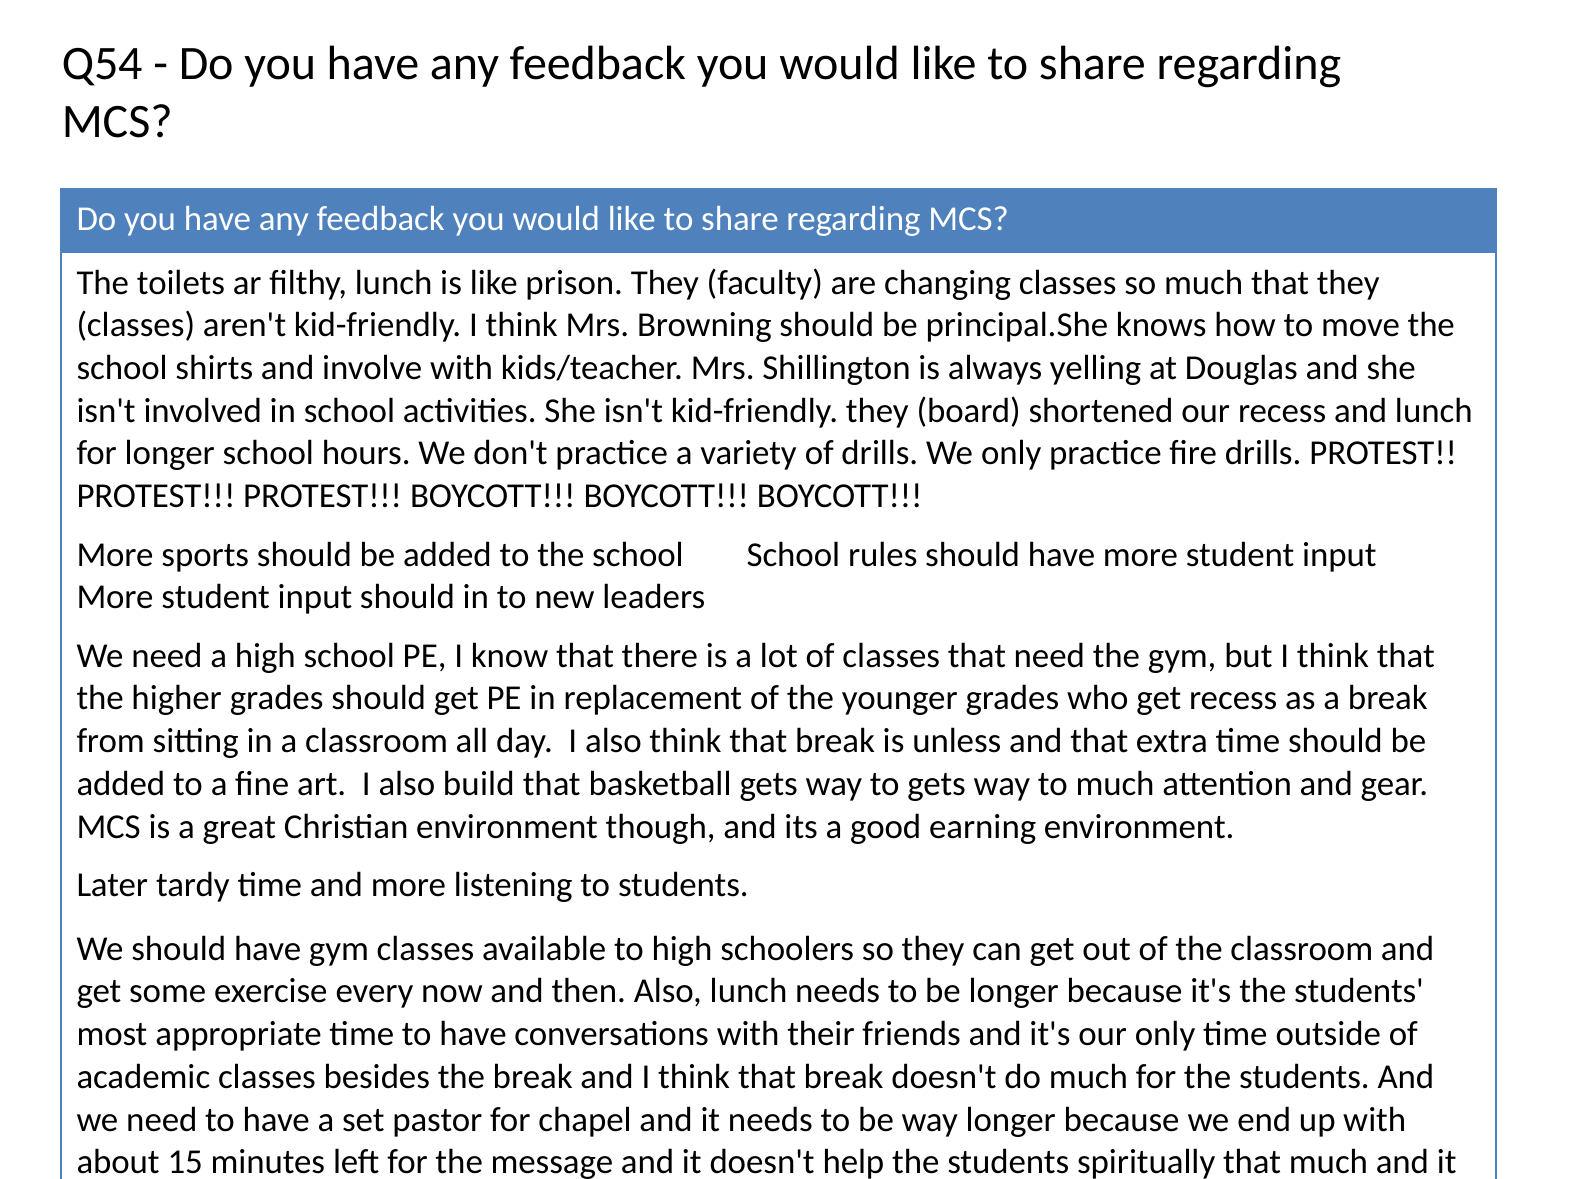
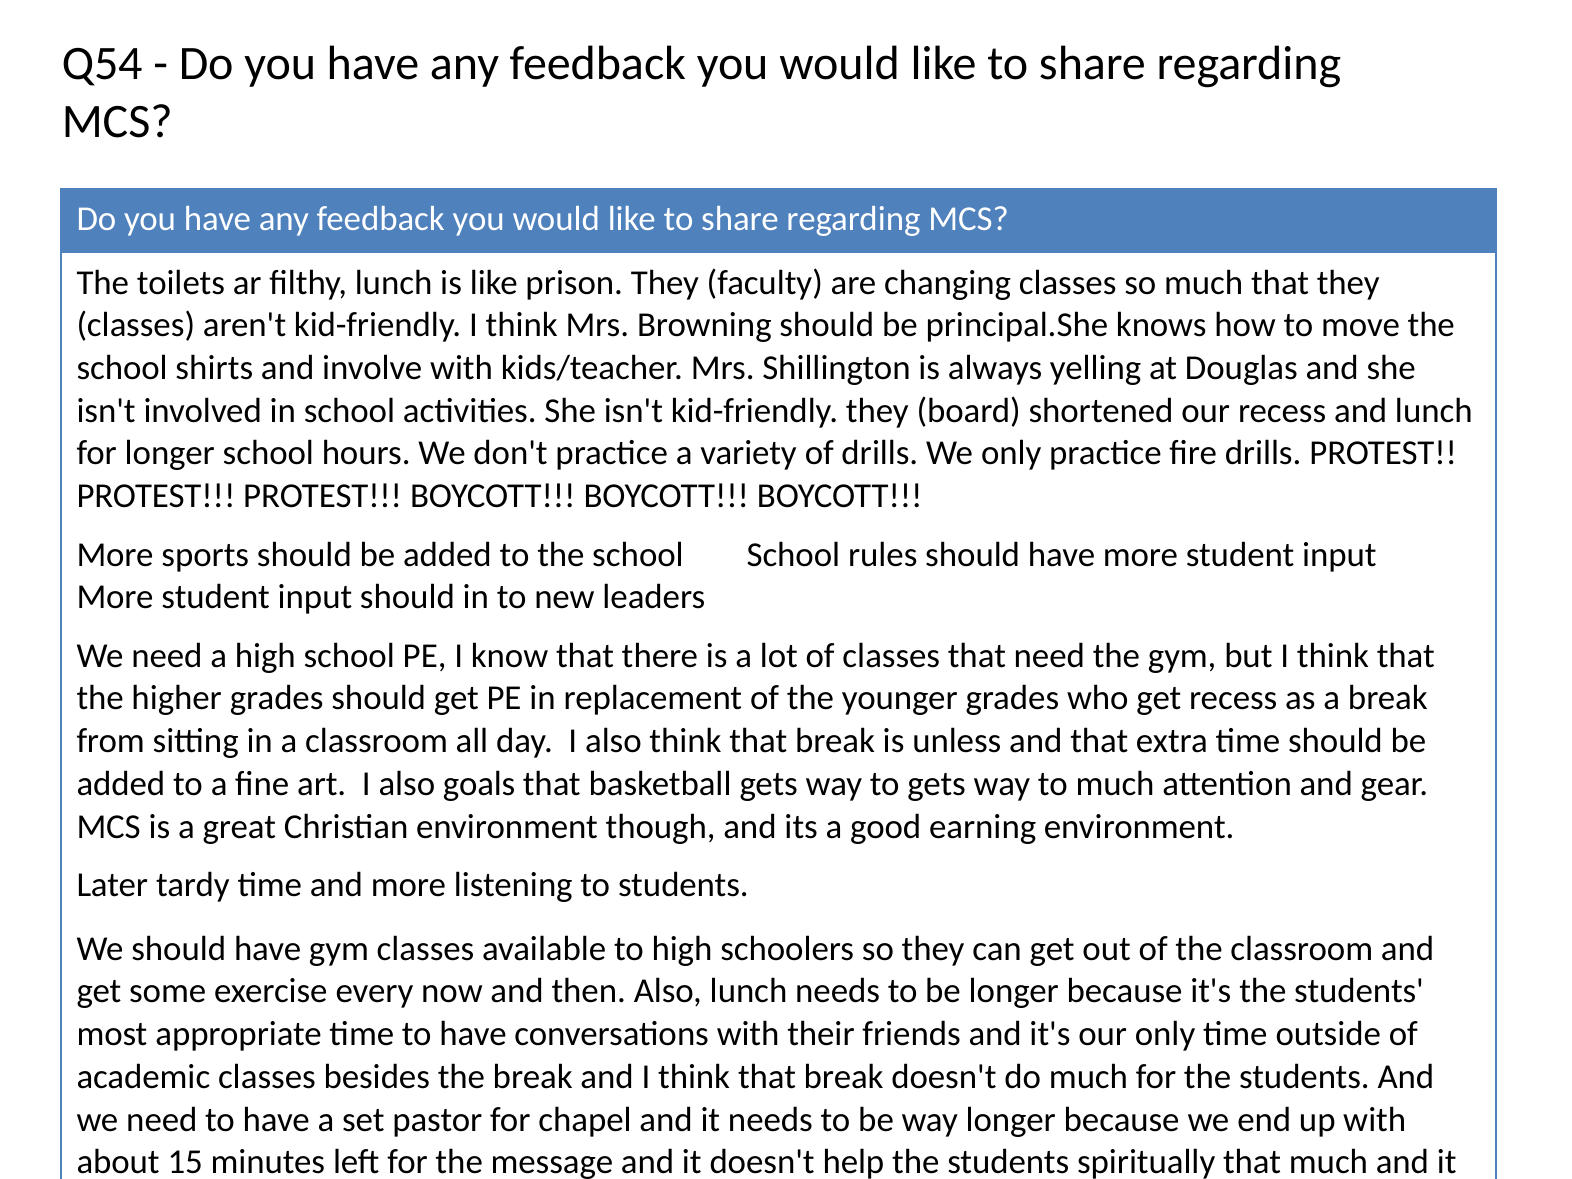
build: build -> goals
